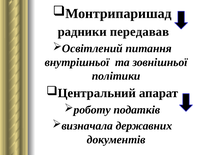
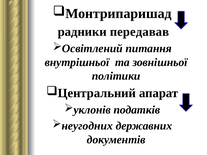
роботу: роботу -> уклонів
визначала: визначала -> неугодних
